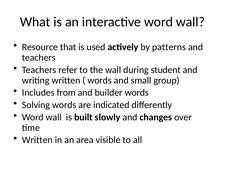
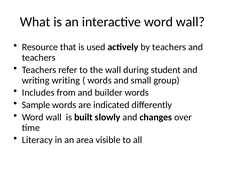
by patterns: patterns -> teachers
writing written: written -> writing
Solving: Solving -> Sample
Written at (37, 140): Written -> Literacy
